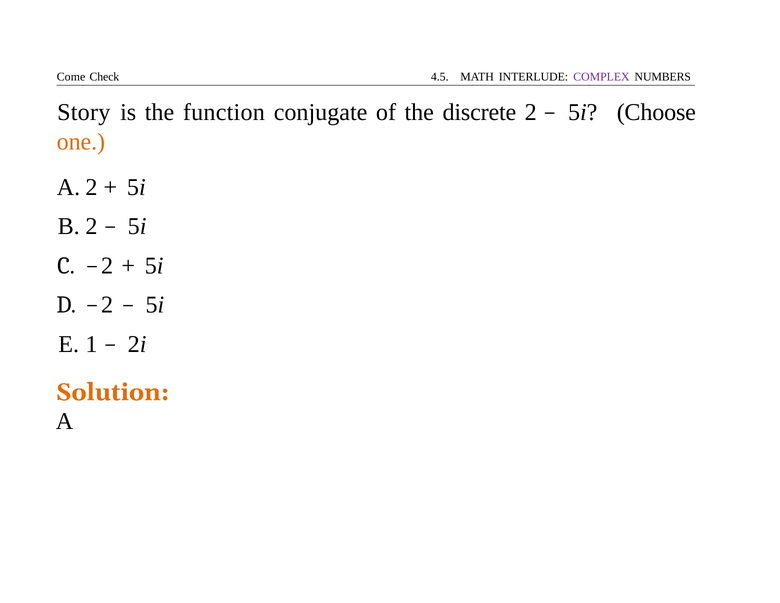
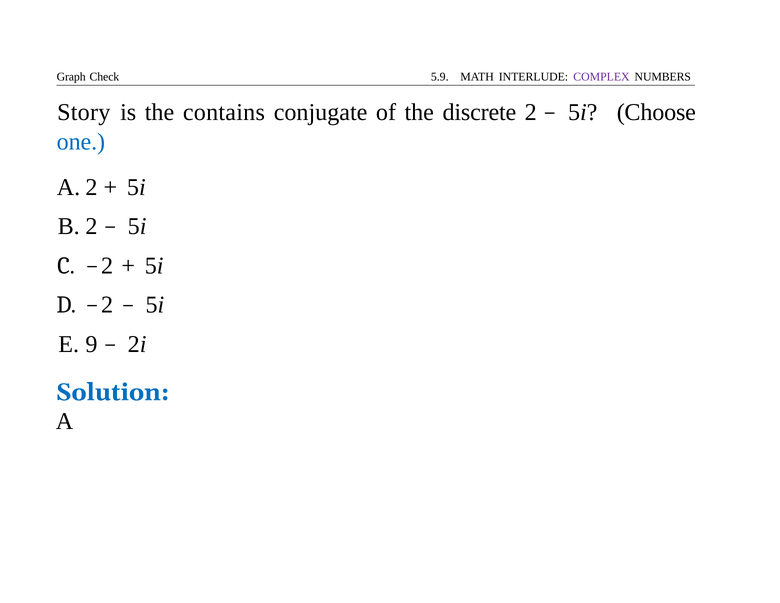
Come: Come -> Graph
4.5: 4.5 -> 5.9
function: function -> contains
one colour: orange -> blue
1: 1 -> 9
Solution colour: orange -> blue
